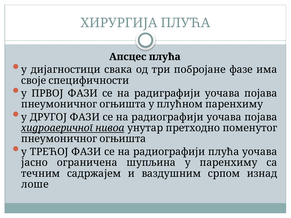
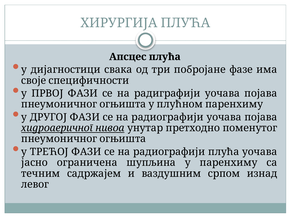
лоше: лоше -> левог
